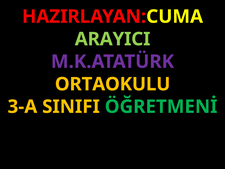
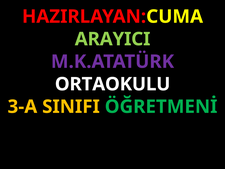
ORTAOKULU colour: yellow -> white
